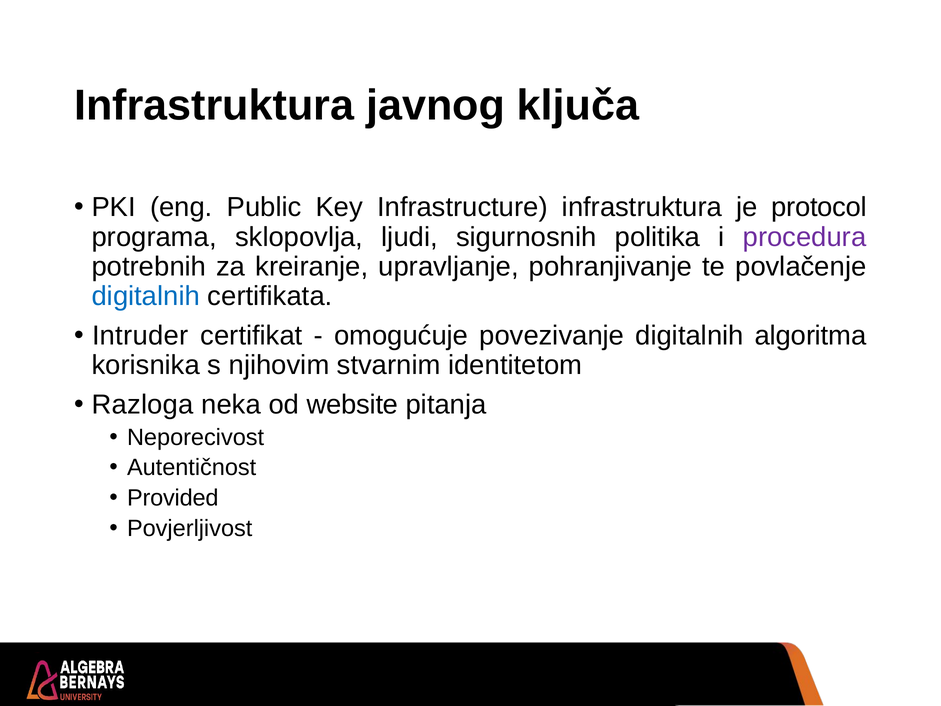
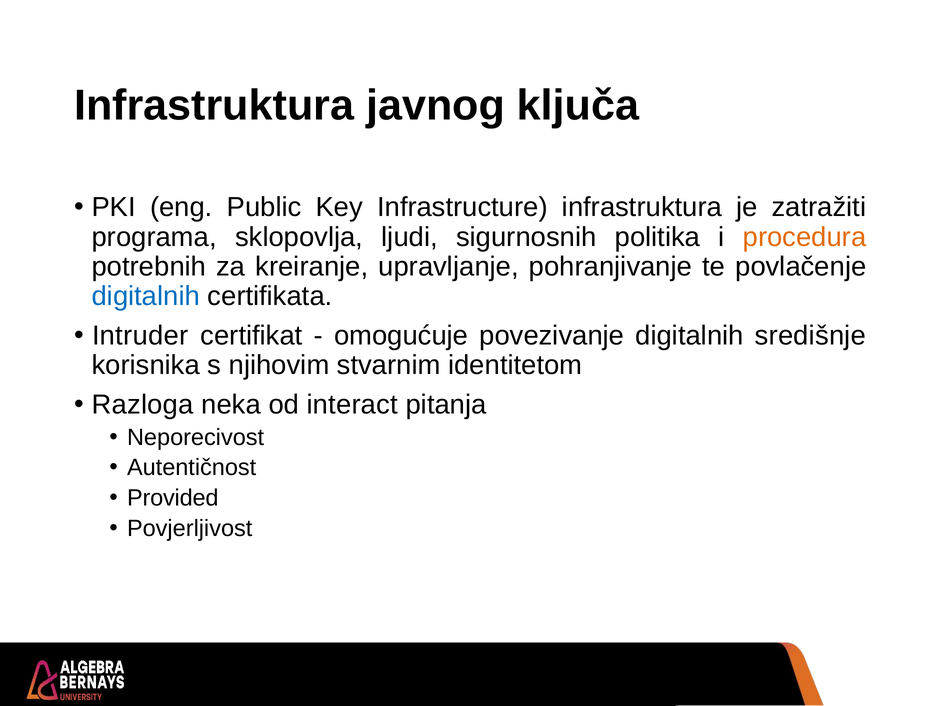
protocol: protocol -> zatražiti
procedura colour: purple -> orange
algoritma: algoritma -> središnje
website: website -> interact
